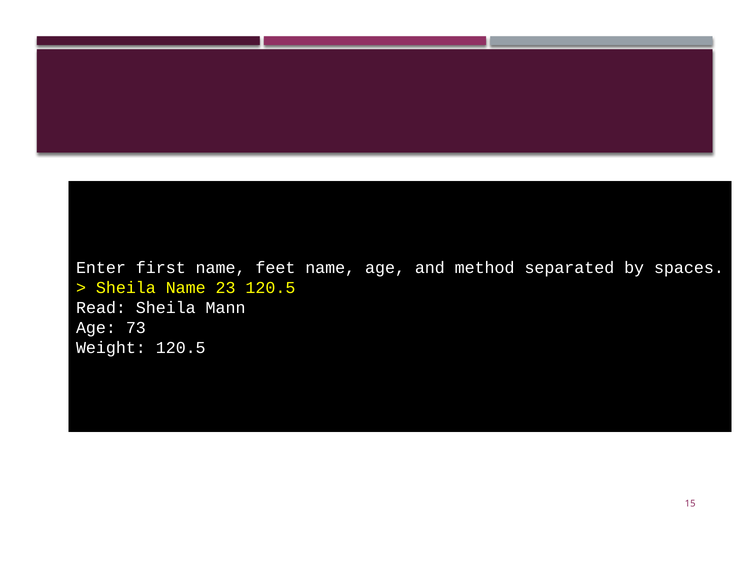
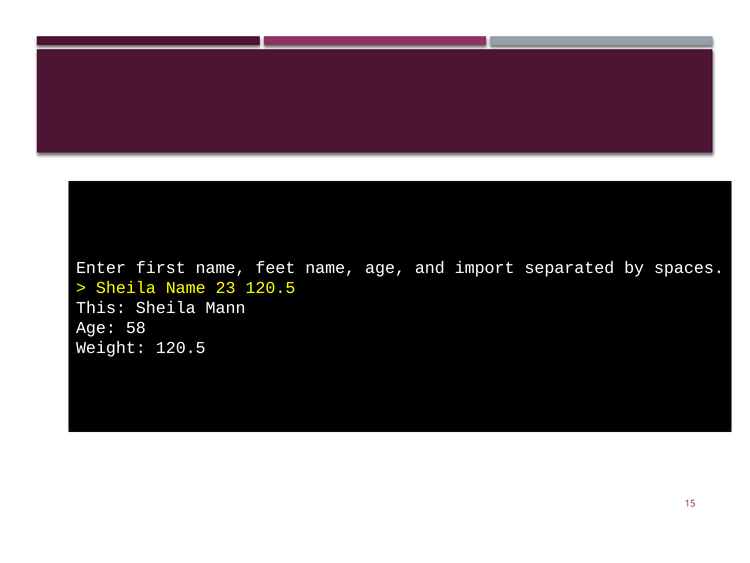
method: method -> import
Read: Read -> This
73: 73 -> 58
